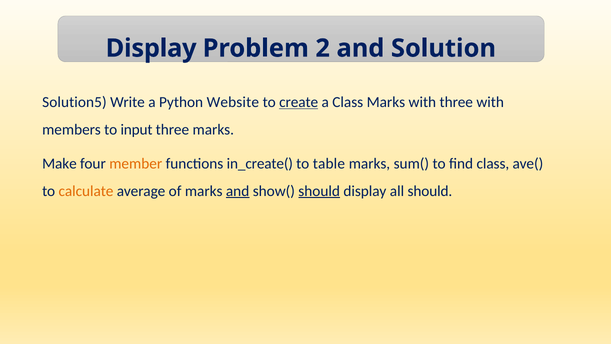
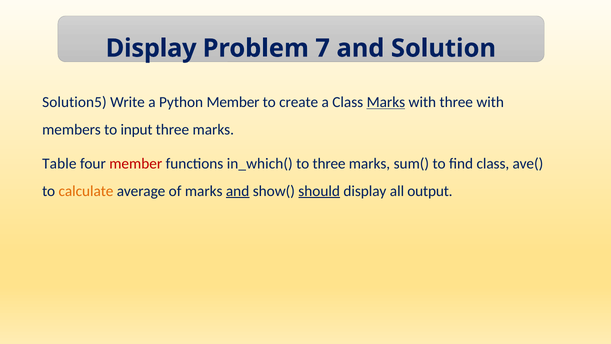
2: 2 -> 7
Python Website: Website -> Member
create underline: present -> none
Marks at (386, 102) underline: none -> present
Make: Make -> Table
member at (136, 163) colour: orange -> red
in_create(: in_create( -> in_which(
to table: table -> three
all should: should -> output
